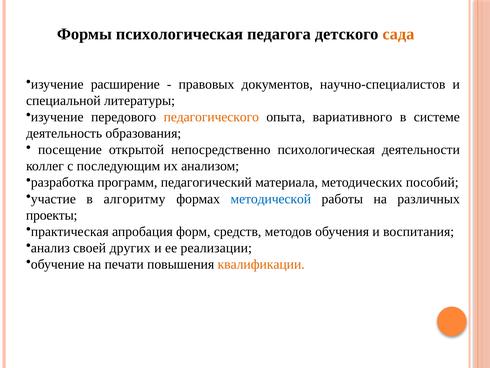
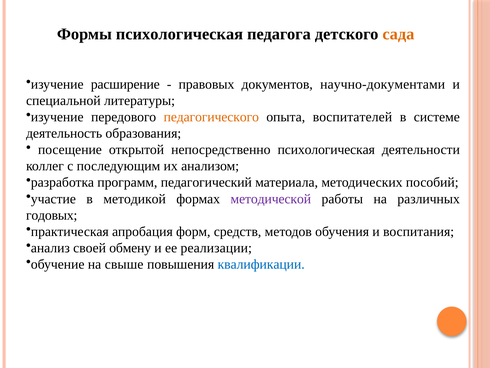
научно-специалистов: научно-специалистов -> научно-документами
вариативного: вариативного -> воспитателей
алгоритму: алгоритму -> методикой
методической colour: blue -> purple
проекты: проекты -> годовых
других: других -> обмену
печати: печати -> свыше
квалификации colour: orange -> blue
